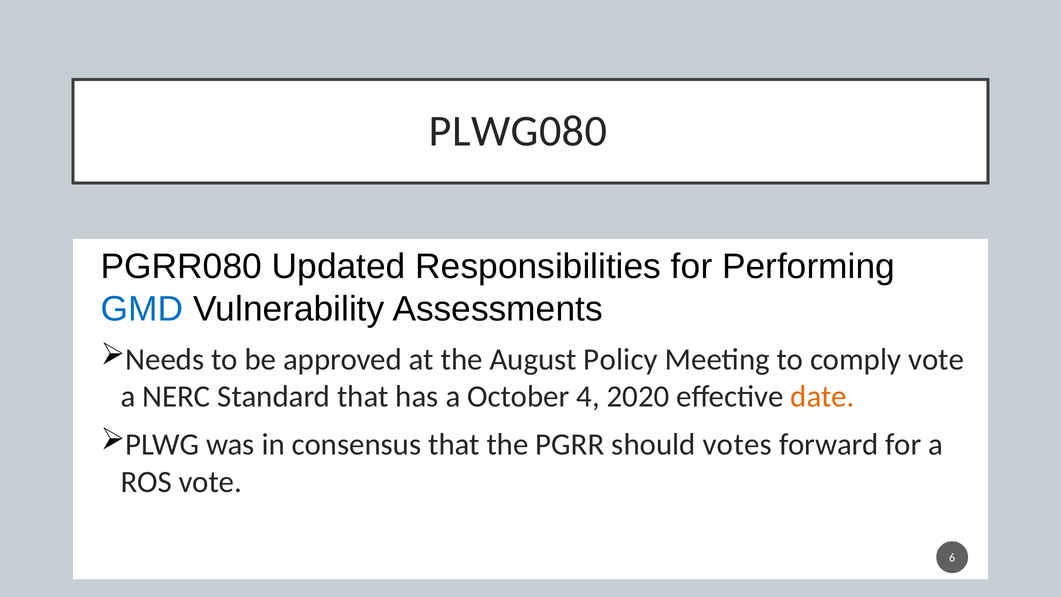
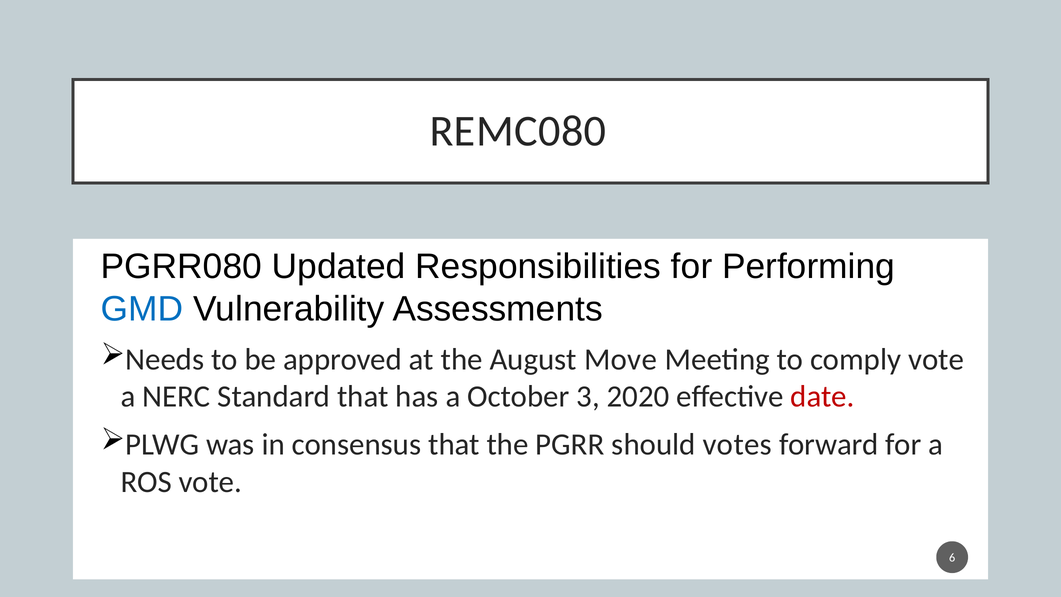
PLWG080: PLWG080 -> REMC080
Policy: Policy -> Move
4: 4 -> 3
date colour: orange -> red
